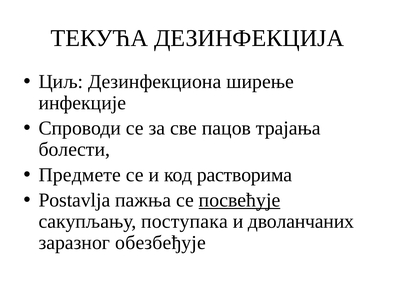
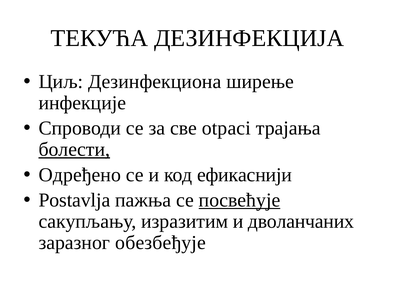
пацов: пацов -> otpaci
болести underline: none -> present
Предмете: Предмете -> Одређено
растворима: растворима -> ефикаснији
поступака: поступака -> изразитим
